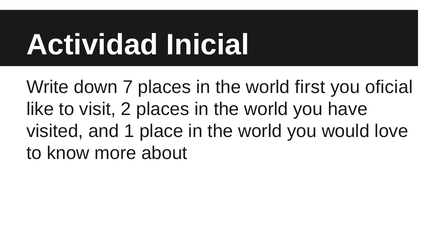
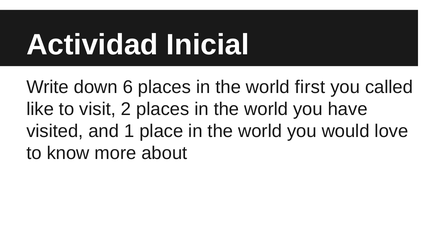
7: 7 -> 6
oficial: oficial -> called
